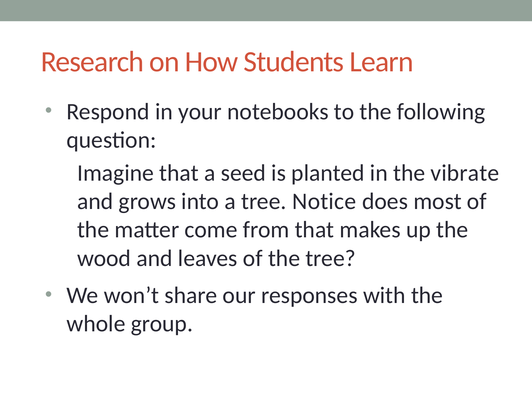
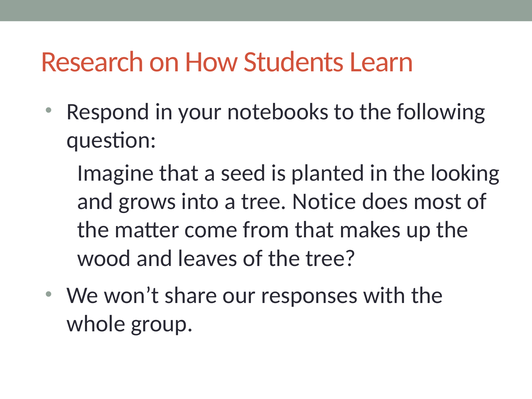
vibrate: vibrate -> looking
